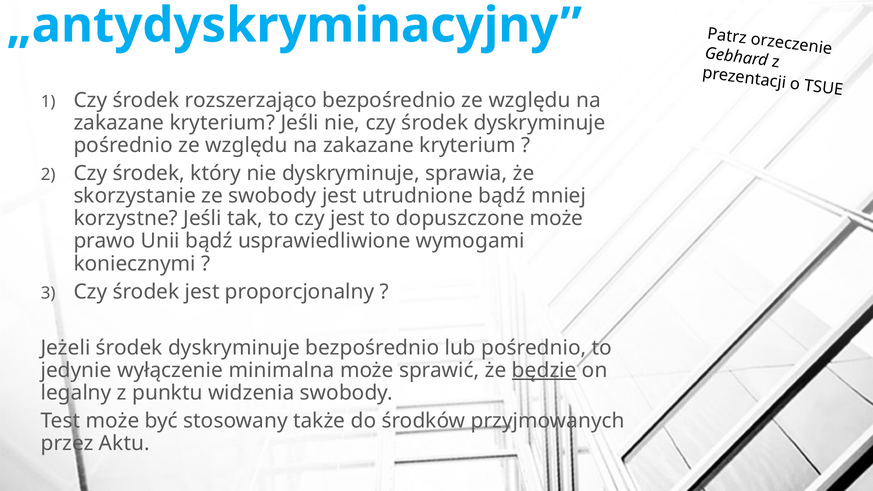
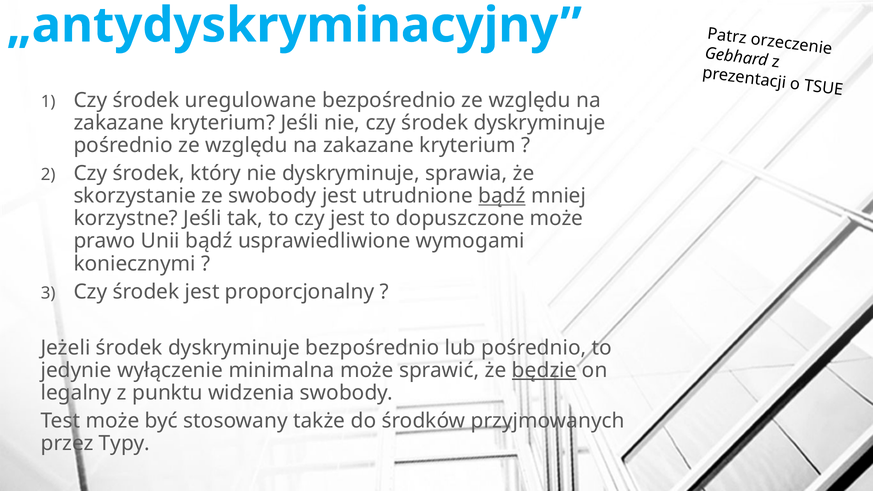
rozszerzająco: rozszerzająco -> uregulowane
bądź at (502, 196) underline: none -> present
Aktu: Aktu -> Typy
